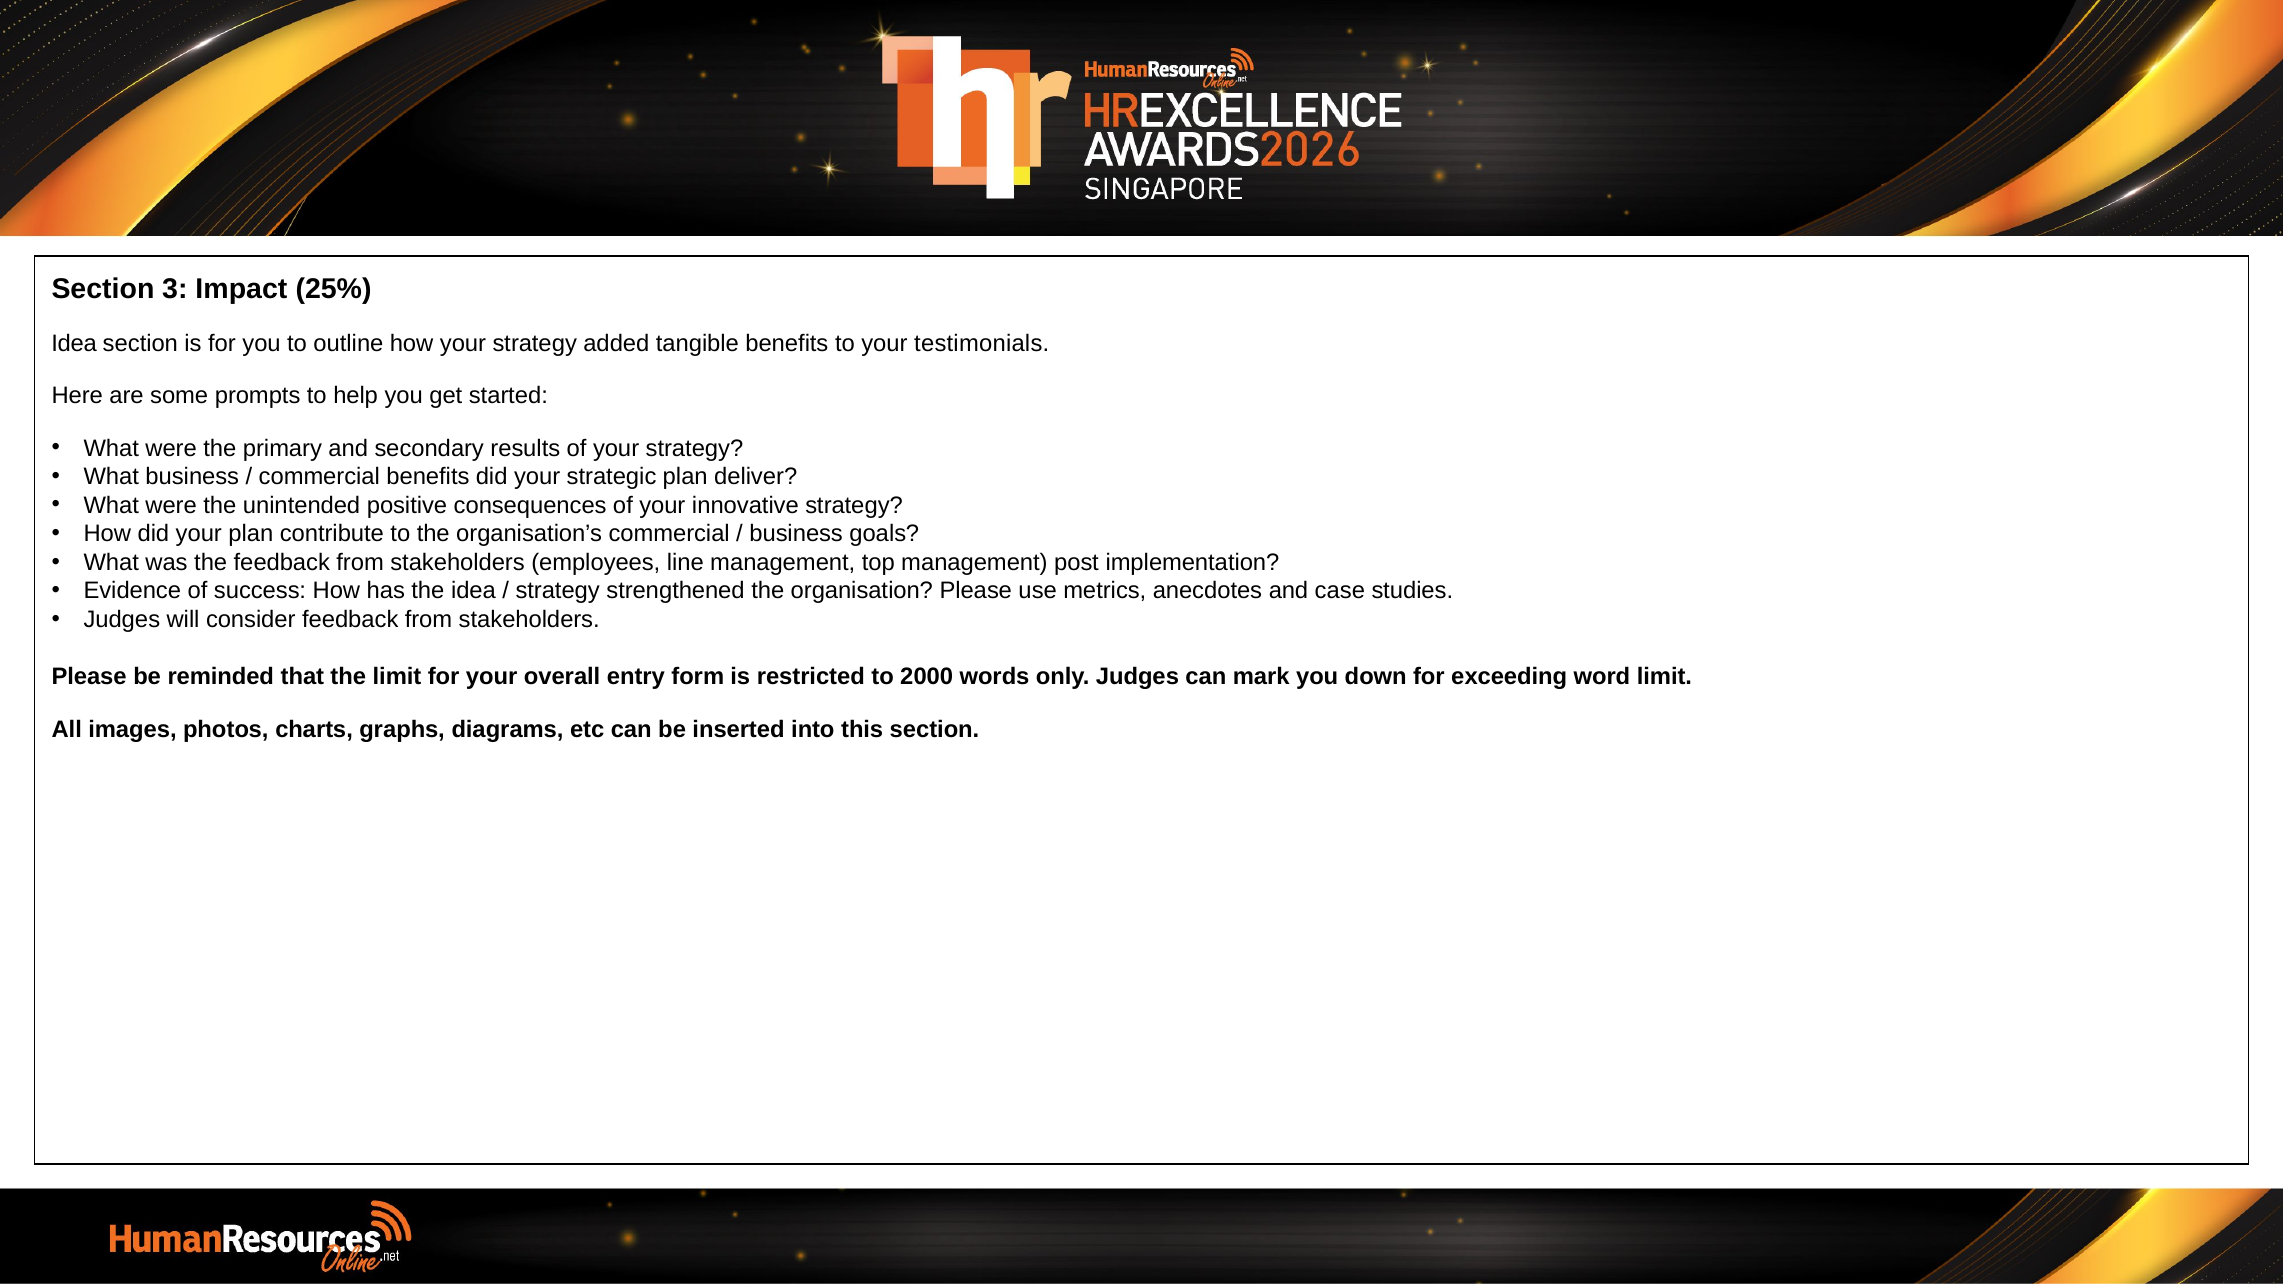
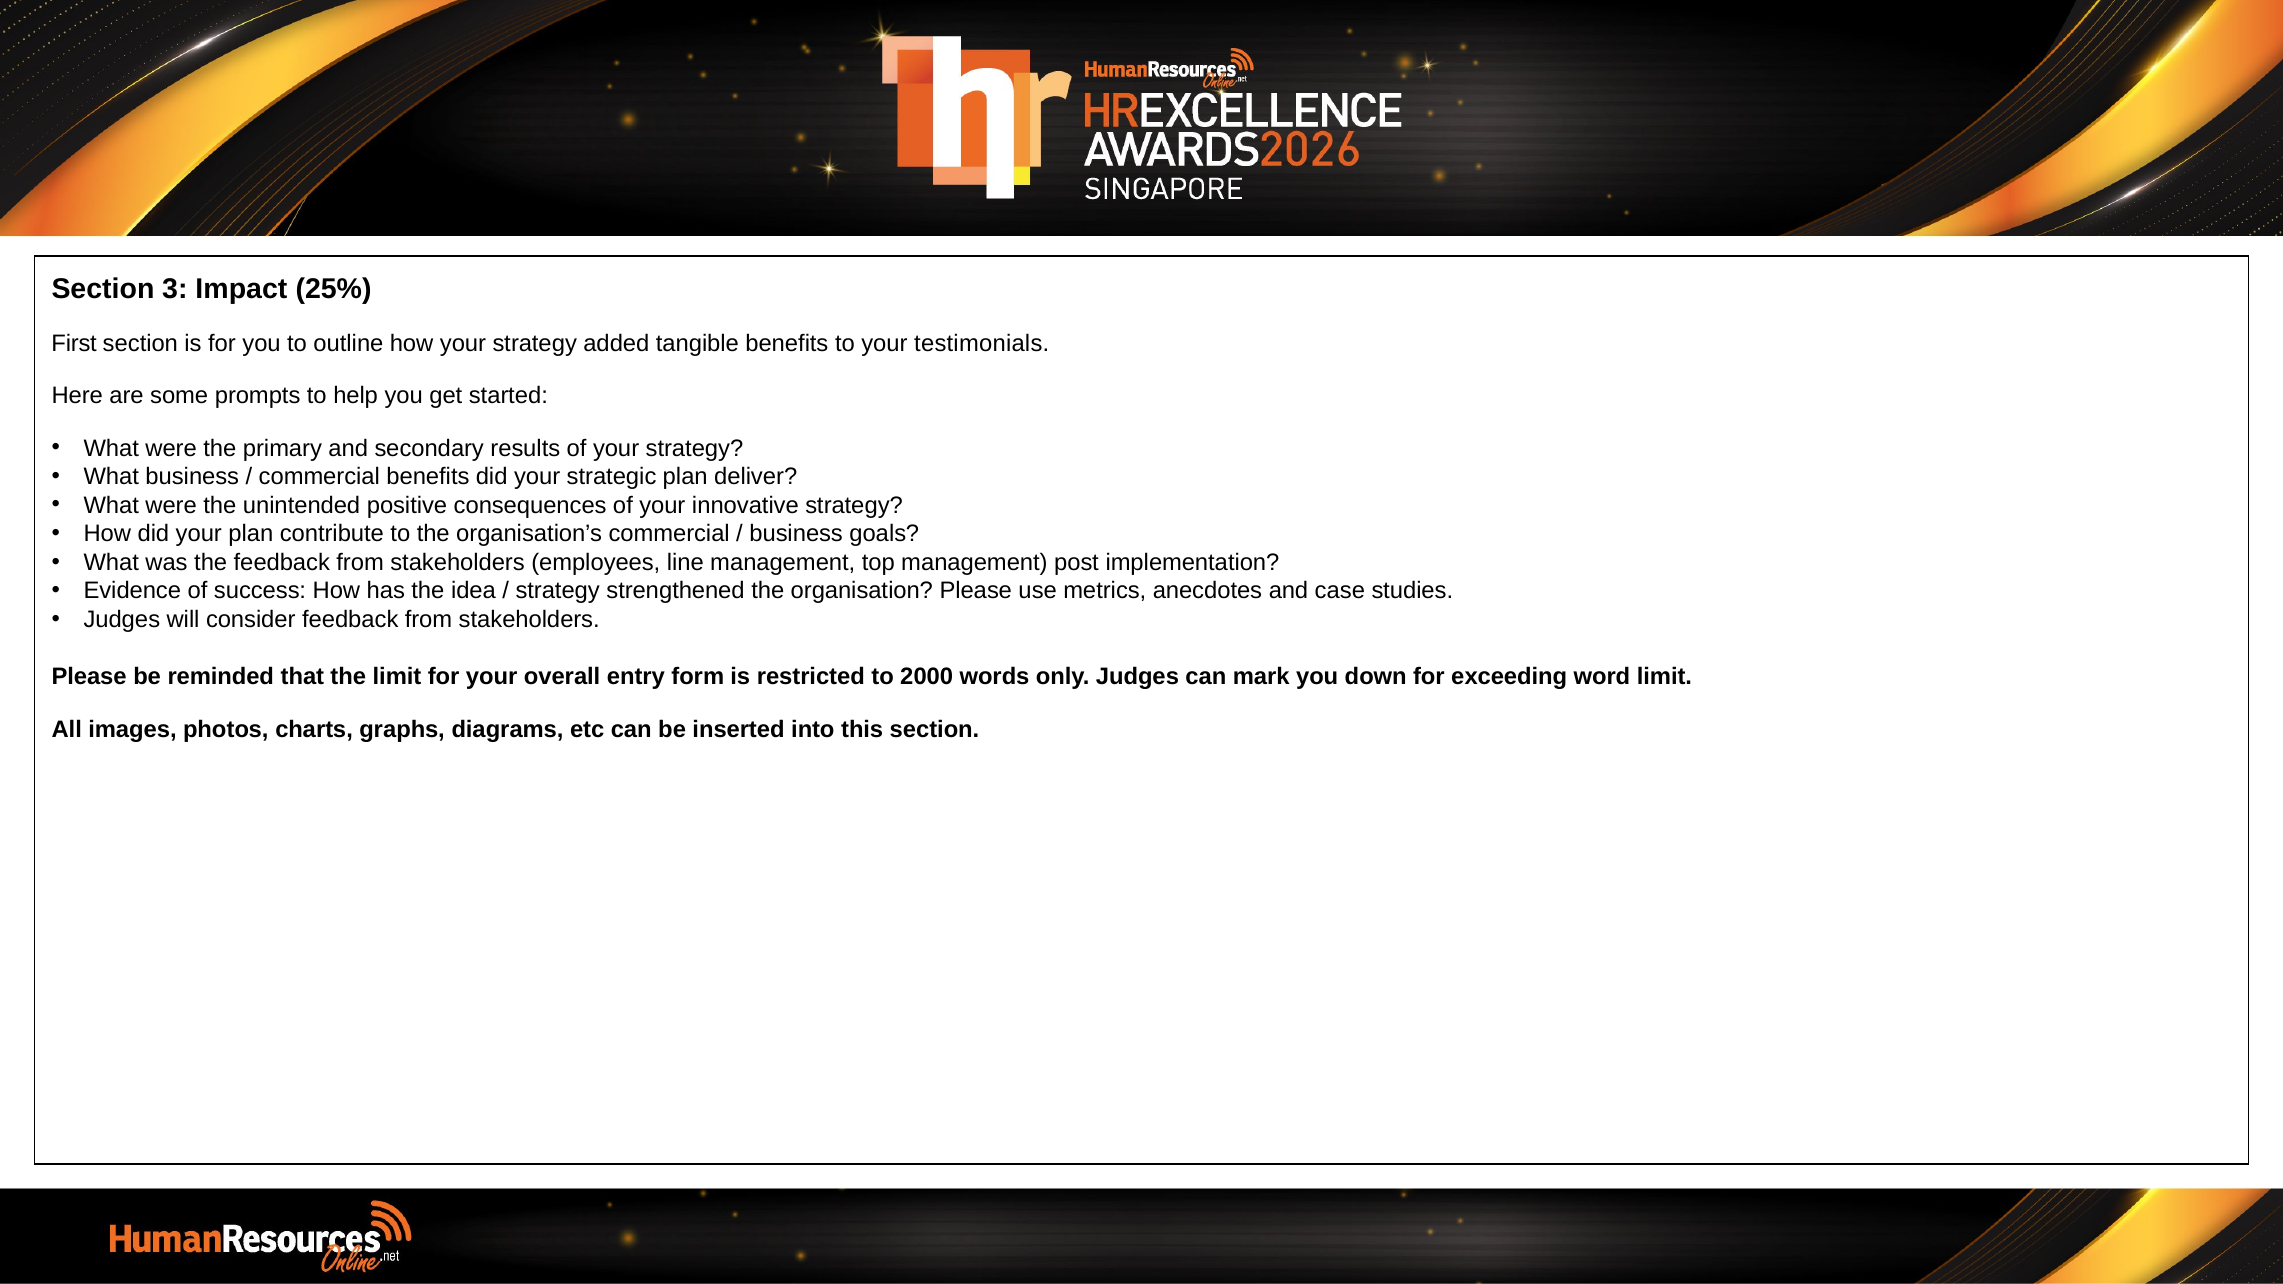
Idea at (74, 344): Idea -> First
